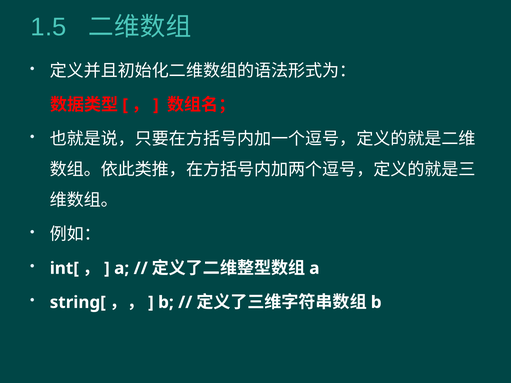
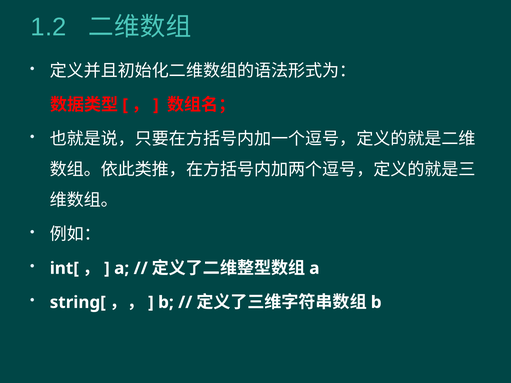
1.5: 1.5 -> 1.2
